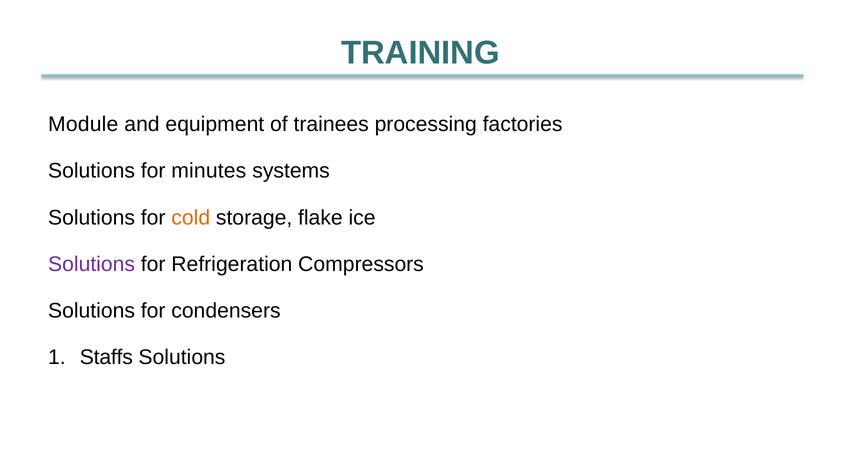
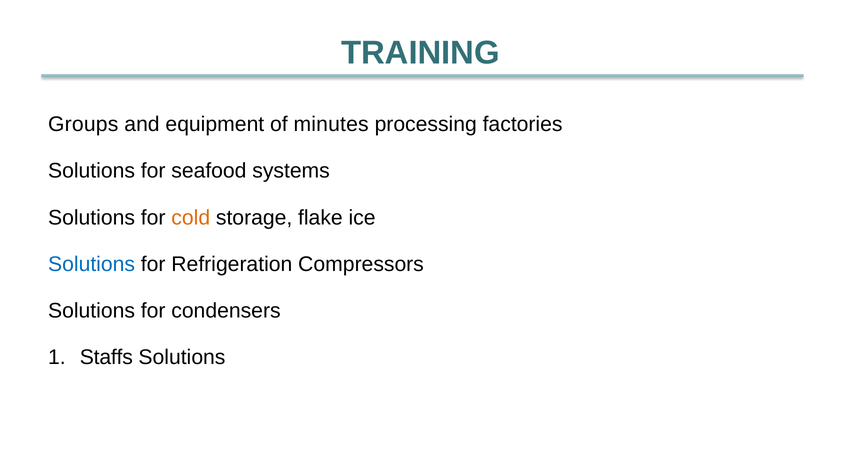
Module: Module -> Groups
trainees: trainees -> minutes
minutes: minutes -> seafood
Solutions at (92, 264) colour: purple -> blue
